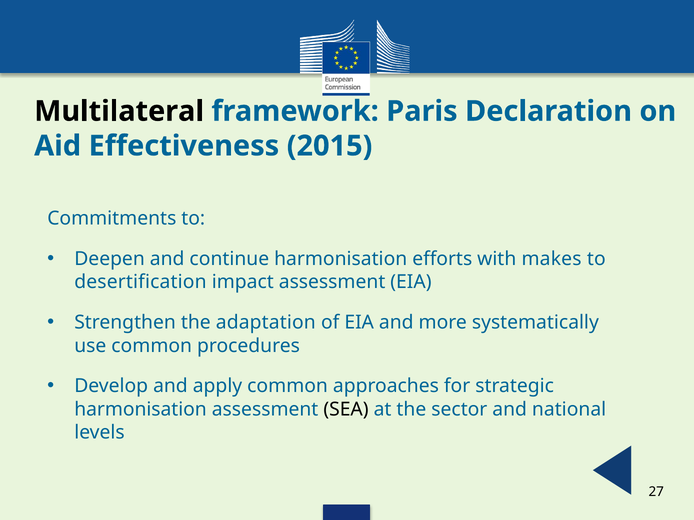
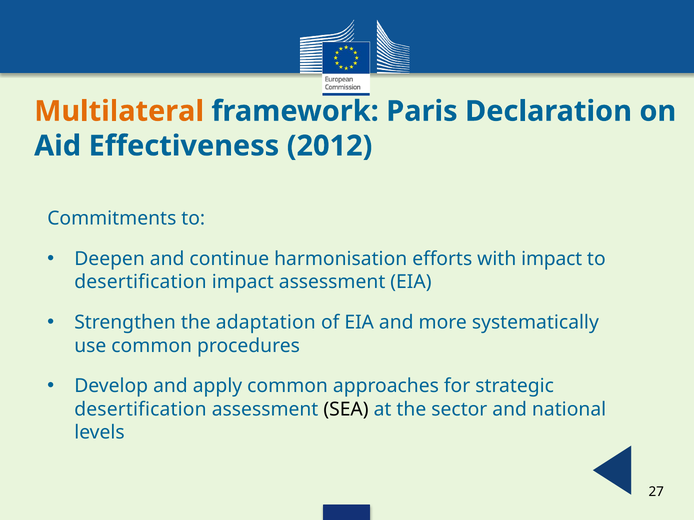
Multilateral colour: black -> orange
2015: 2015 -> 2012
with makes: makes -> impact
harmonisation at (141, 410): harmonisation -> desertification
